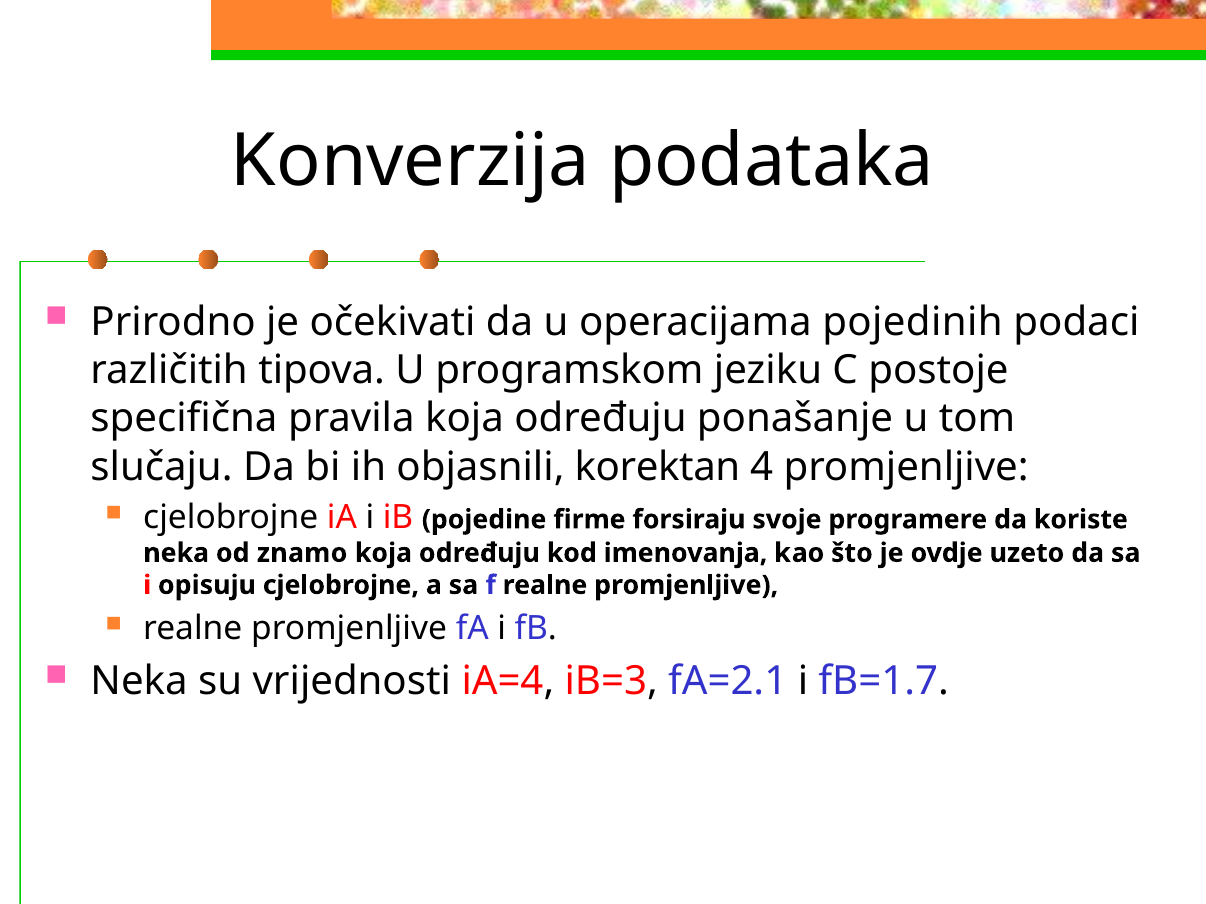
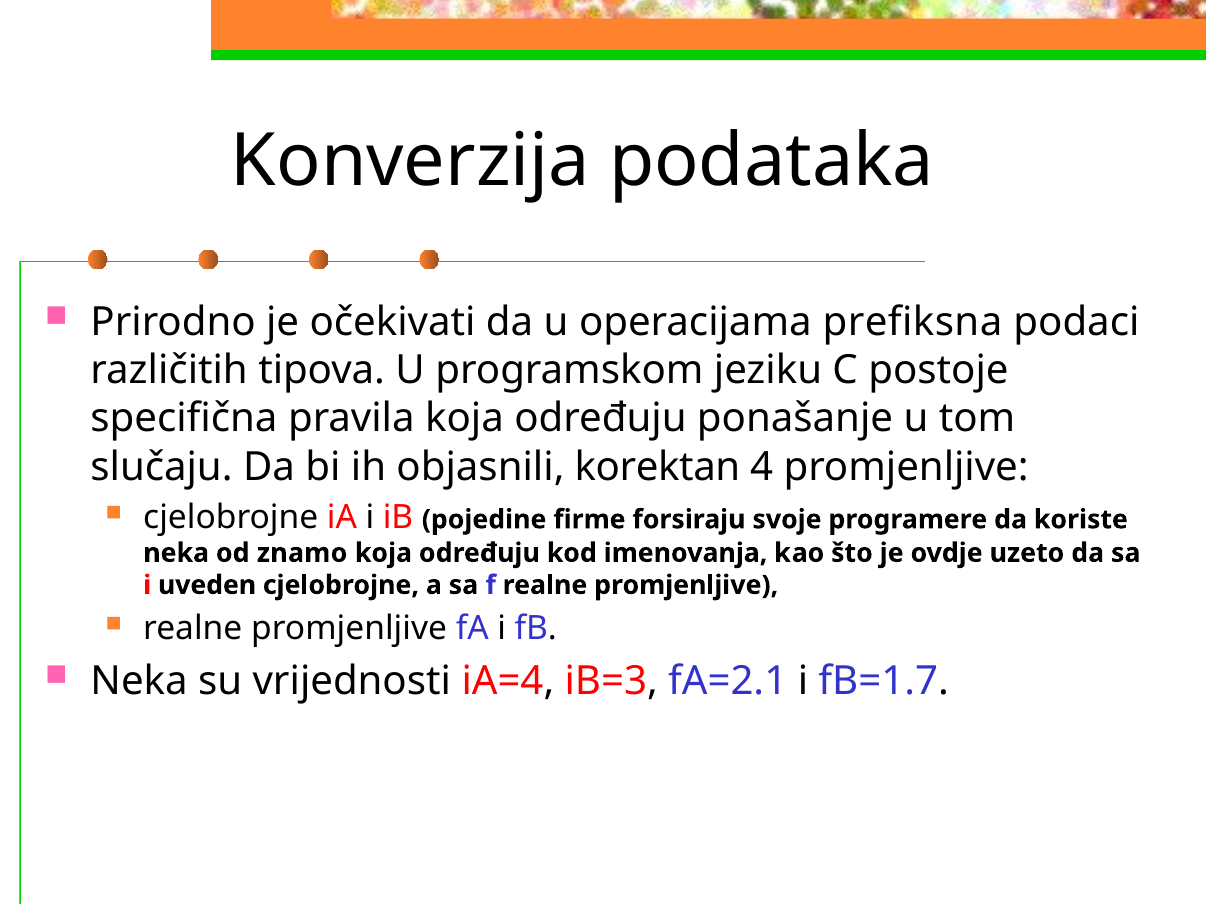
pojedinih: pojedinih -> prefiksna
opisuju: opisuju -> uveden
